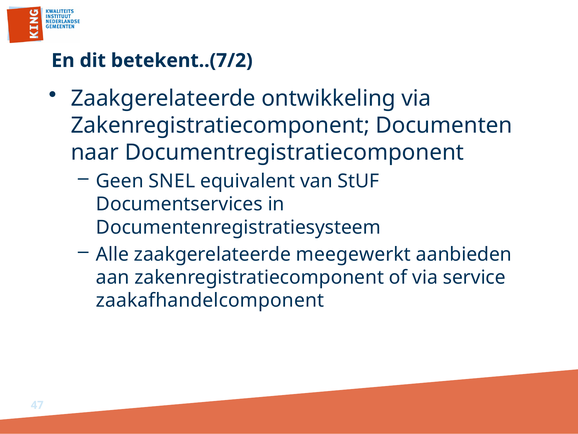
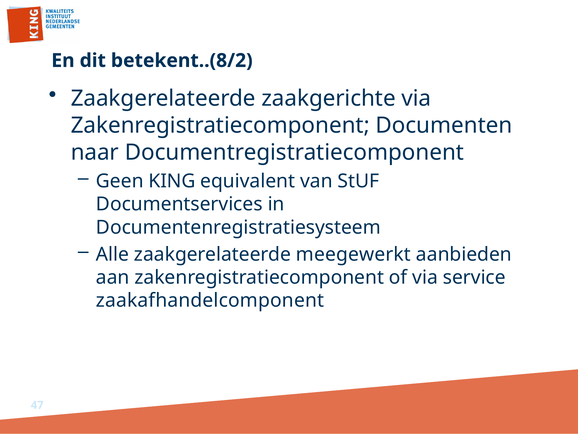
betekent..(7/2: betekent..(7/2 -> betekent..(8/2
ontwikkeling: ontwikkeling -> zaakgerichte
SNEL: SNEL -> KING
